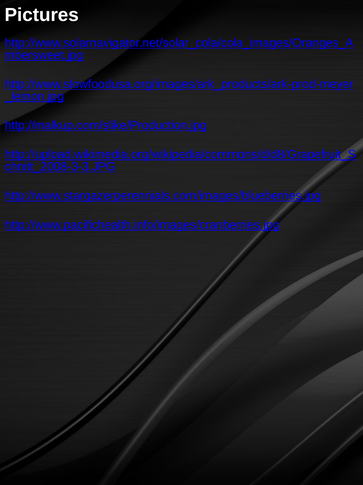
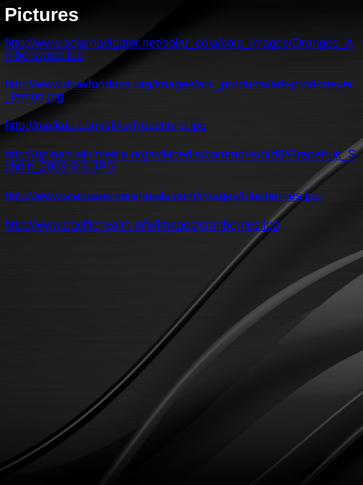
http://malkup.com/slike/Production.jpg: http://malkup.com/slike/Production.jpg -> http://malkup.com/slike/Reactions.jpg
